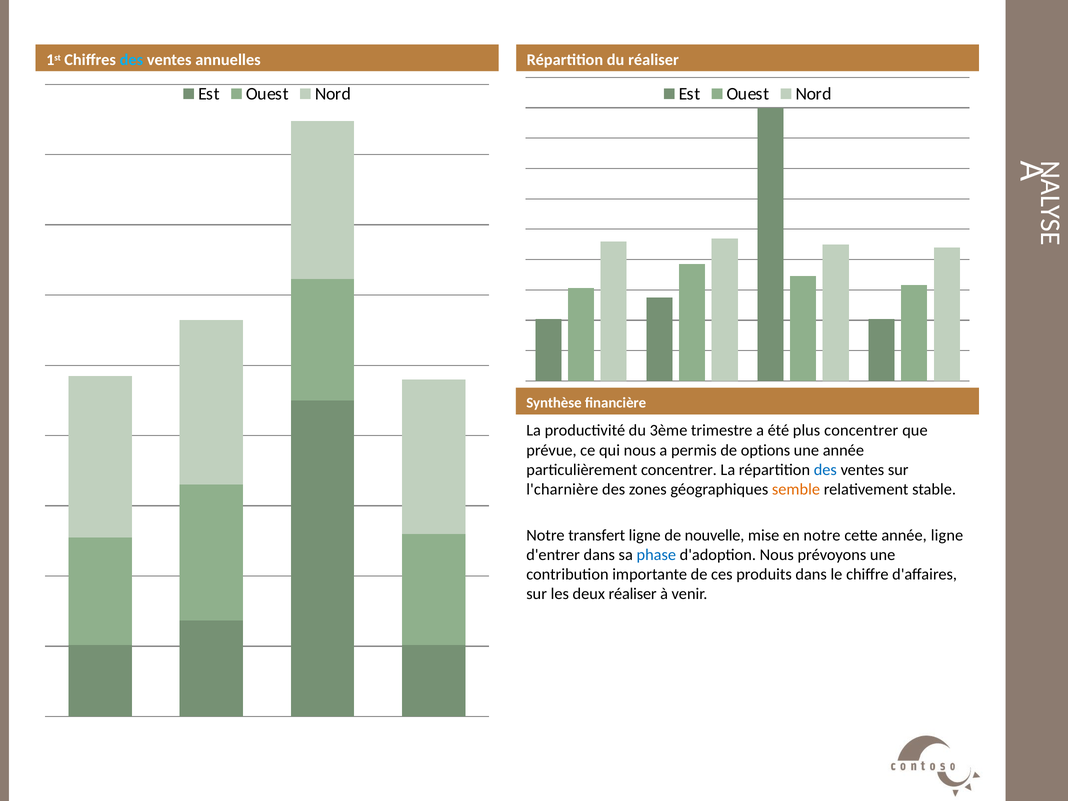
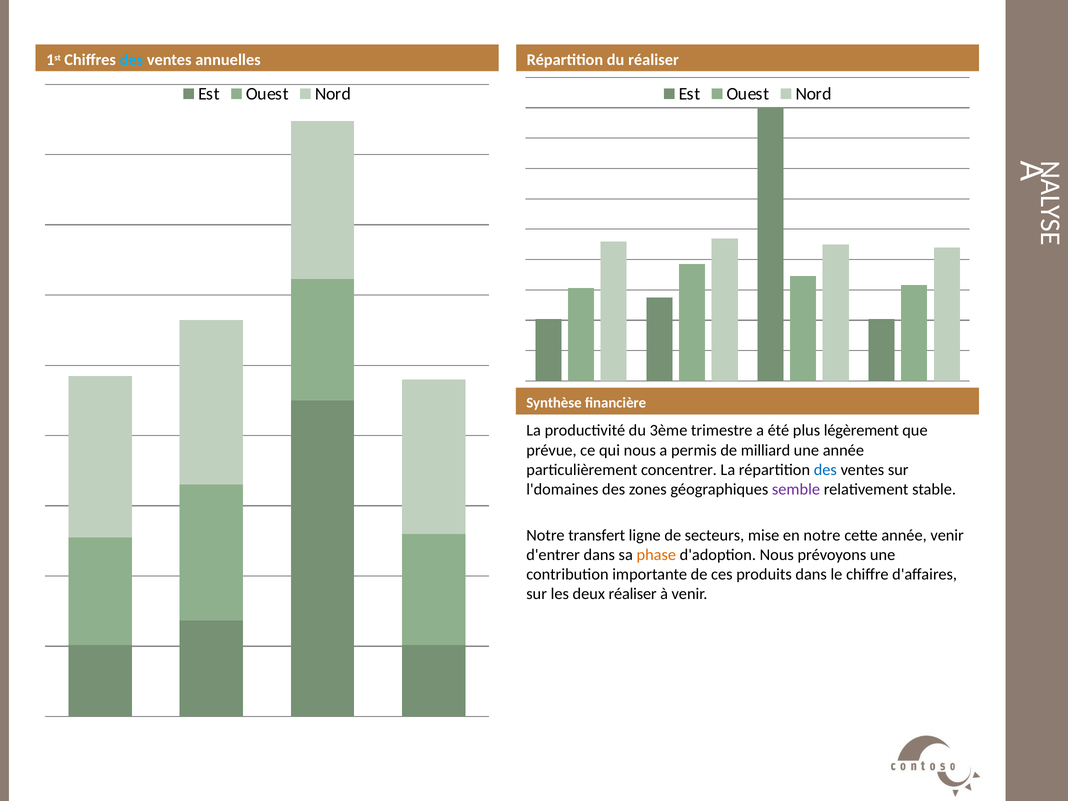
plus concentrer: concentrer -> légèrement
options: options -> milliard
l'charnière: l'charnière -> l'domaines
semble colour: orange -> purple
nouvelle: nouvelle -> secteurs
année ligne: ligne -> venir
phase colour: blue -> orange
